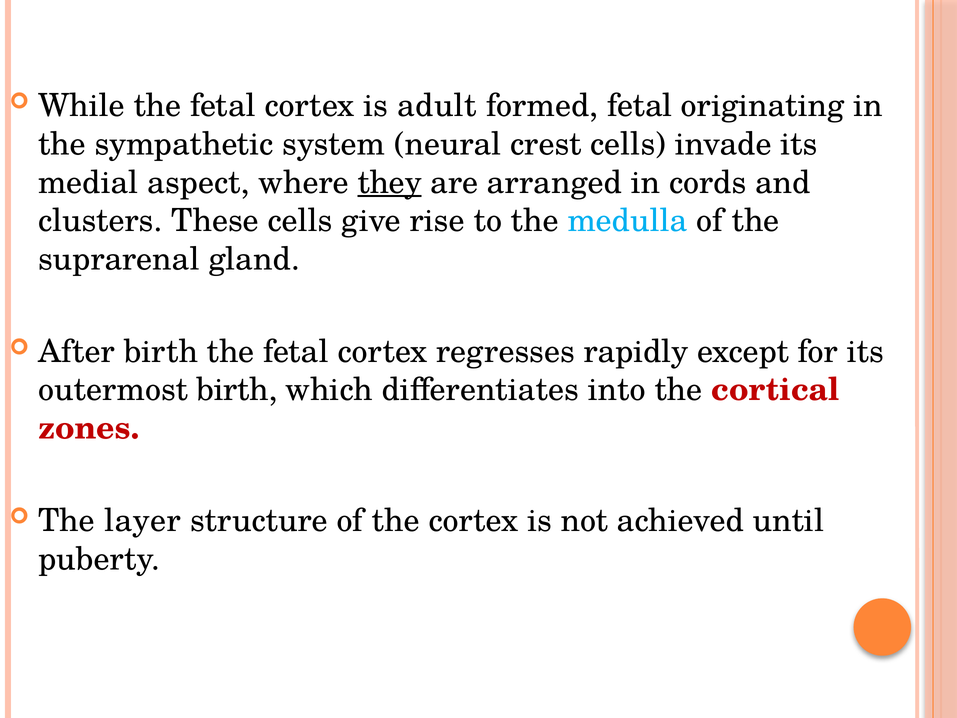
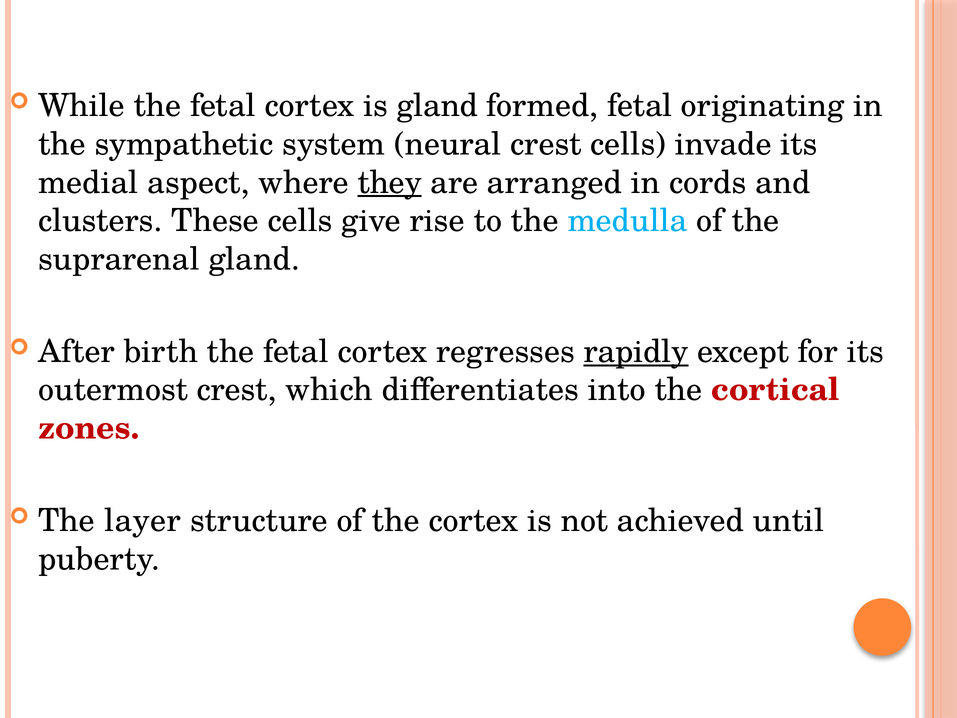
is adult: adult -> gland
rapidly underline: none -> present
outermost birth: birth -> crest
